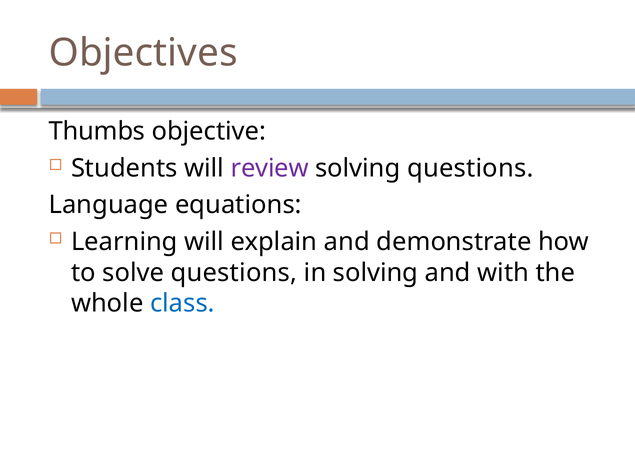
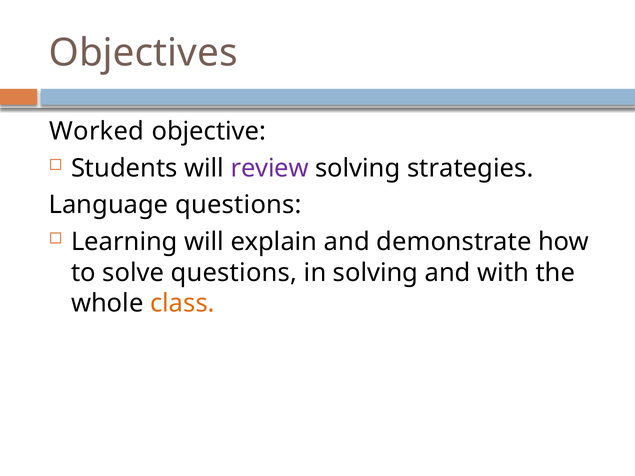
Thumbs: Thumbs -> Worked
solving questions: questions -> strategies
Language equations: equations -> questions
class colour: blue -> orange
